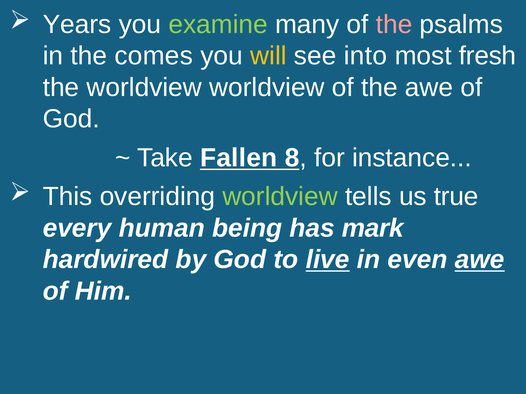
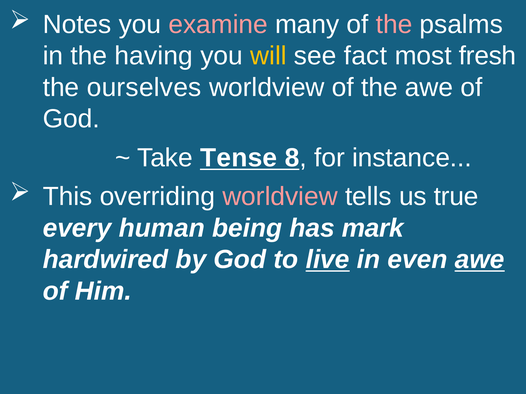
Years: Years -> Notes
examine colour: light green -> pink
comes: comes -> having
into: into -> fact
the worldview: worldview -> ourselves
Fallen: Fallen -> Tense
worldview at (280, 197) colour: light green -> pink
